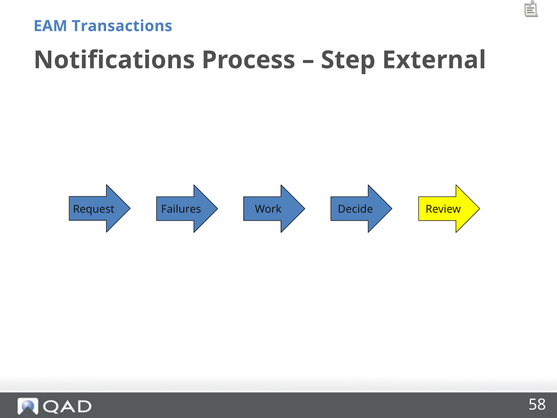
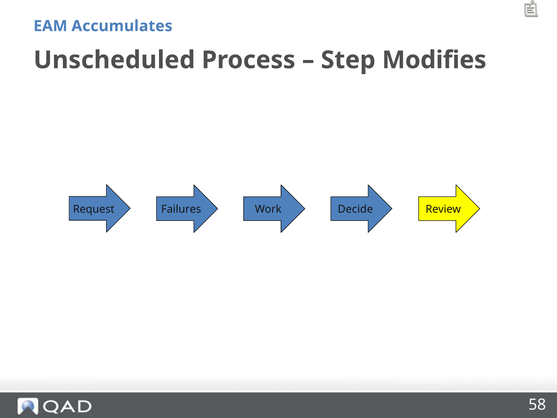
Transactions: Transactions -> Accumulates
Notifications: Notifications -> Unscheduled
External: External -> Modifies
